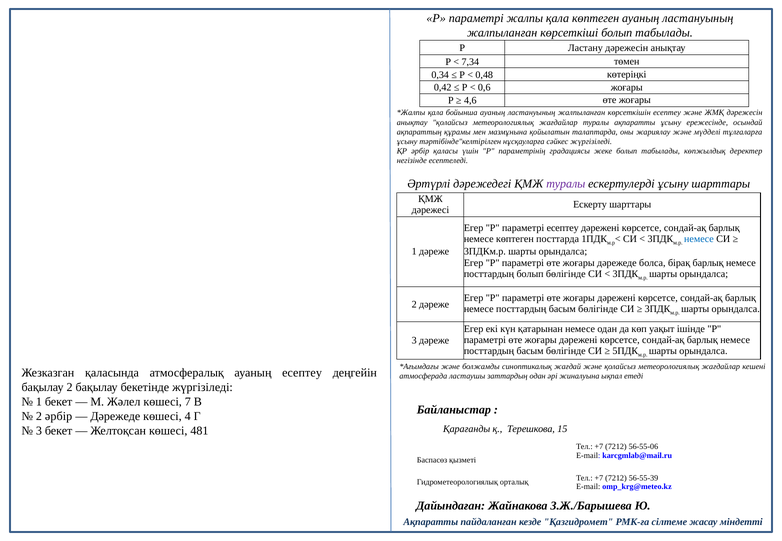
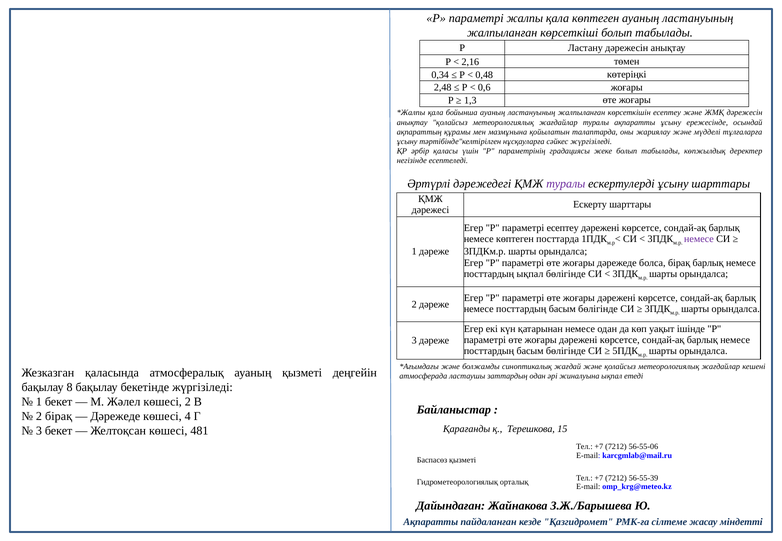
7,34: 7,34 -> 2,16
0,42: 0,42 -> 2,48
4,6: 4,6 -> 1,3
немесе at (699, 239) colour: blue -> purple
посттардың болып: болып -> ықпал
ауаның есептеу: есептеу -> қызметі
бақылау 2: 2 -> 8
көшесі 7: 7 -> 2
2 әрбір: әрбір -> бірақ
